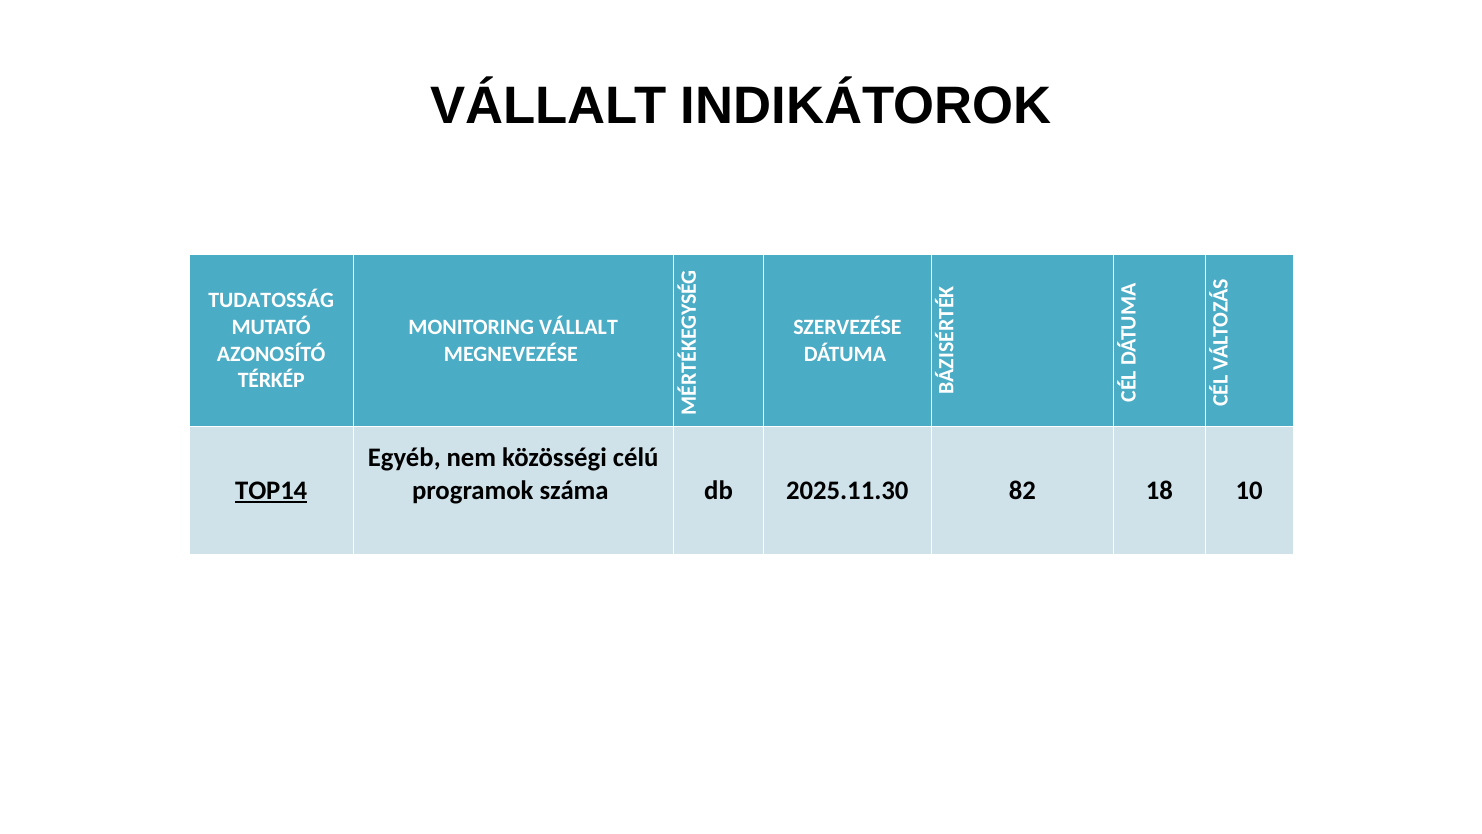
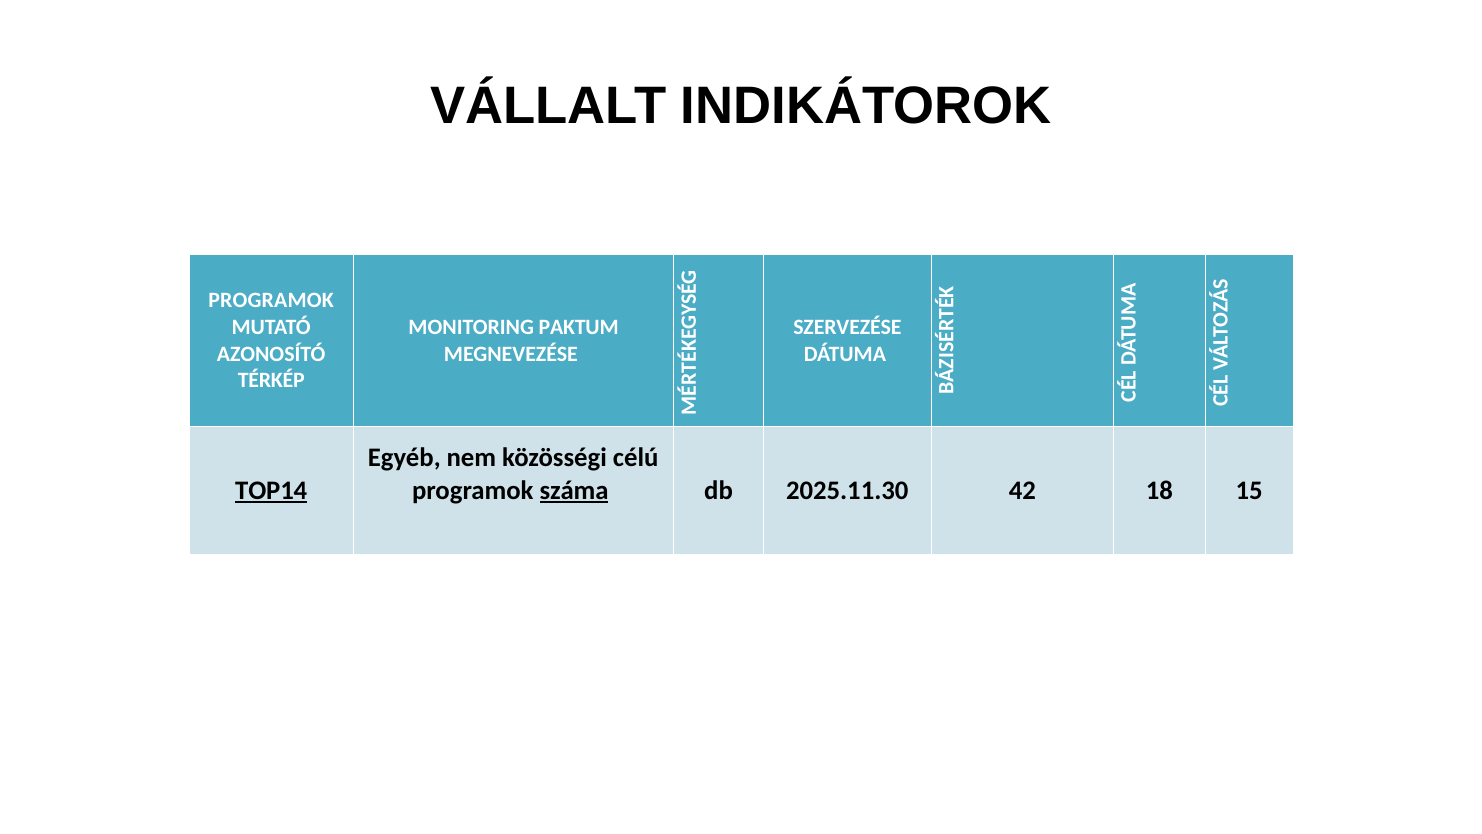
TUDATOSSÁG at (271, 300): TUDATOSSÁG -> PROGRAMOK
MONITORING VÁLLALT: VÁLLALT -> PAKTUM
száma underline: none -> present
82: 82 -> 42
10: 10 -> 15
